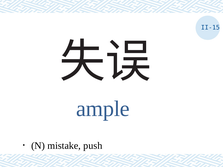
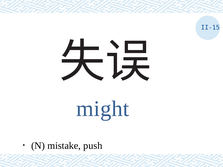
ample: ample -> might
